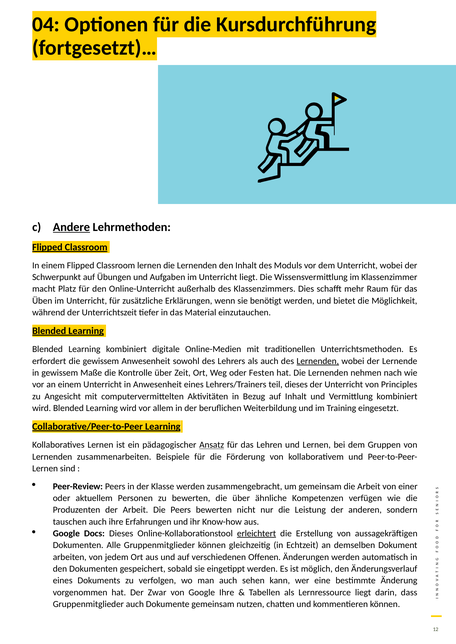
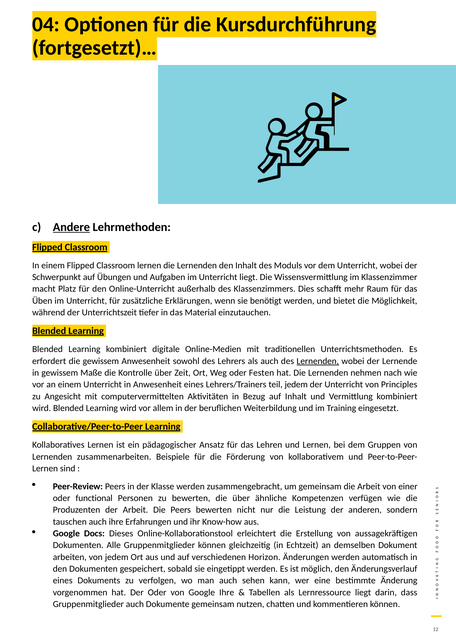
teil dieses: dieses -> jedem
Ansatz underline: present -> none
aktuellem: aktuellem -> functional
erleichtert underline: present -> none
Offenen: Offenen -> Horizon
Der Zwar: Zwar -> Oder
